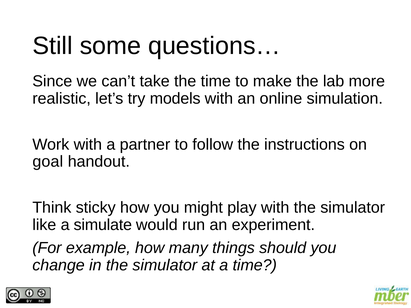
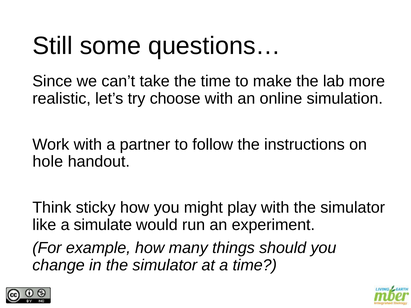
models: models -> choose
goal: goal -> hole
